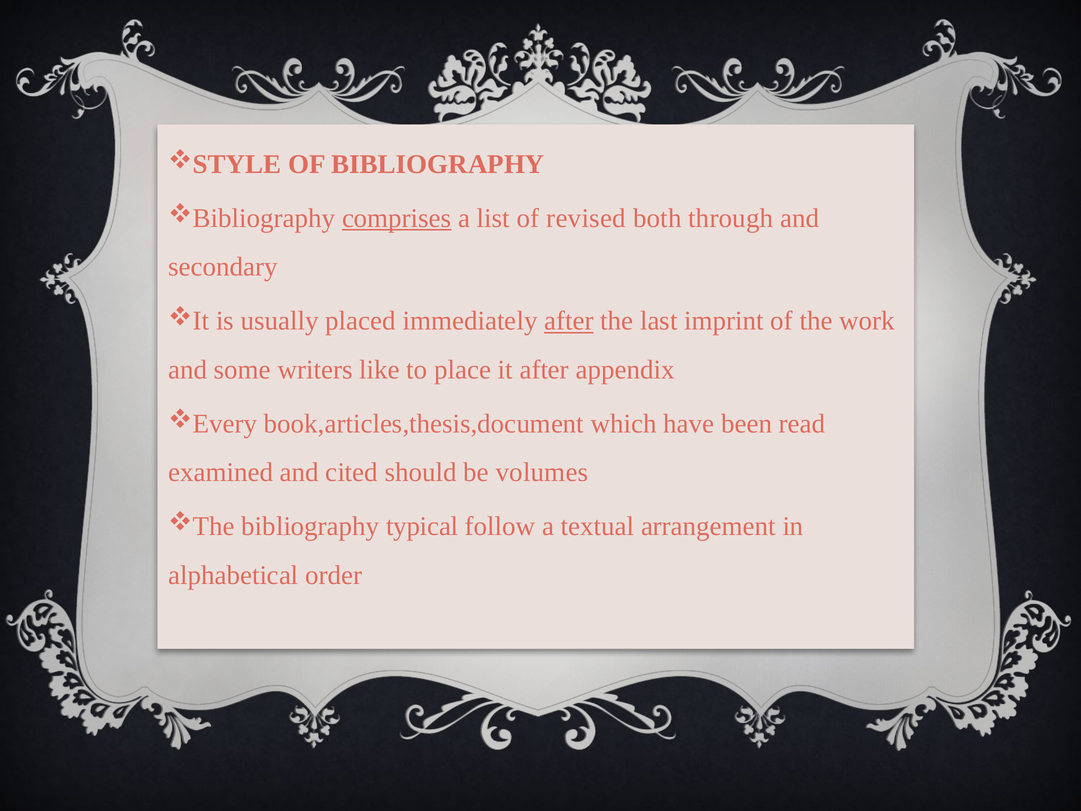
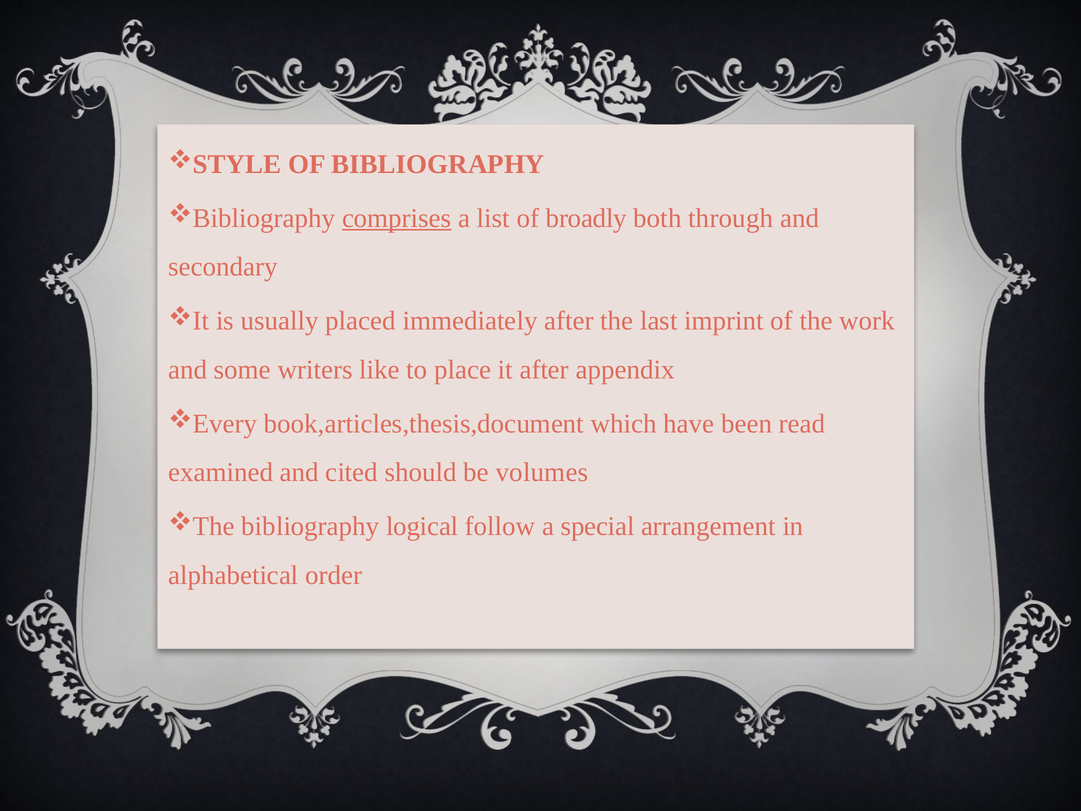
revised: revised -> broadly
after at (569, 321) underline: present -> none
typical: typical -> logical
textual: textual -> special
